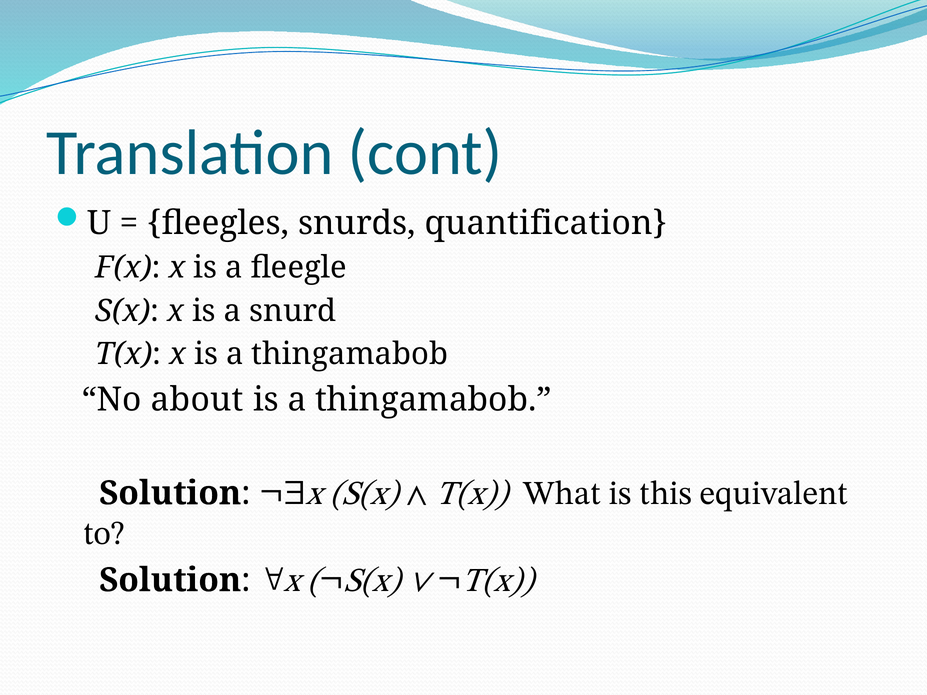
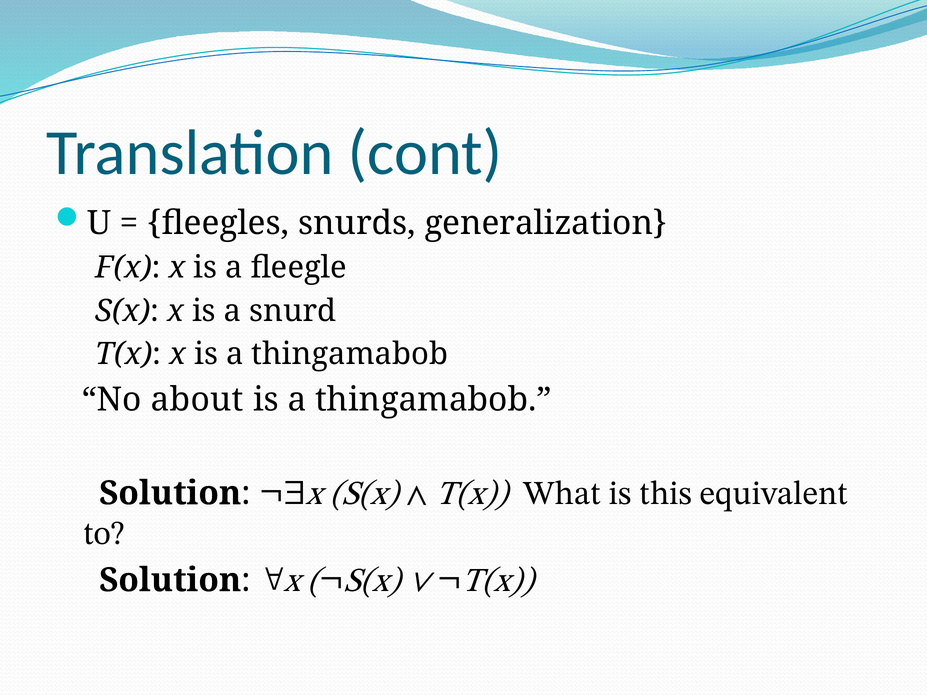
quantification: quantification -> generalization
